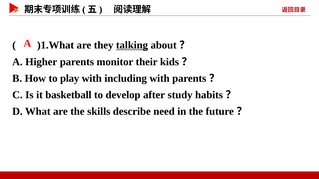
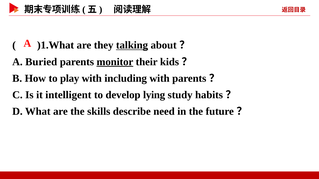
Higher: Higher -> Buried
monitor underline: none -> present
basketball: basketball -> intelligent
after: after -> lying
